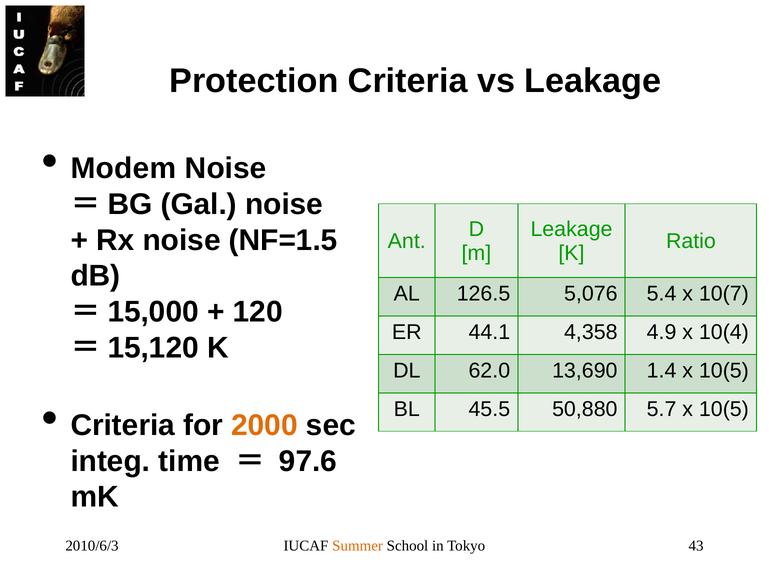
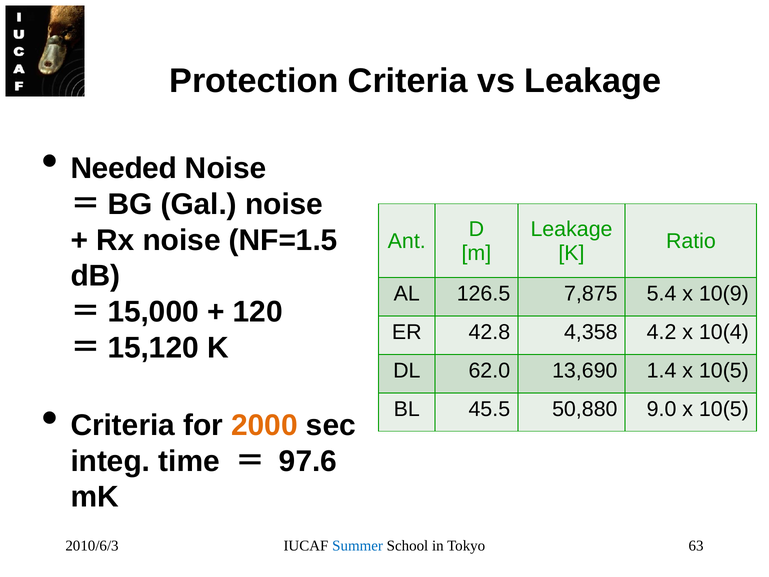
Modem: Modem -> Needed
5,076: 5,076 -> 7,875
10(7: 10(7 -> 10(9
44.1: 44.1 -> 42.8
4.9: 4.9 -> 4.2
5.7: 5.7 -> 9.0
Summer colour: orange -> blue
43: 43 -> 63
